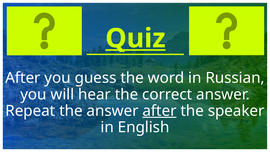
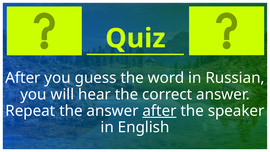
Quiz underline: present -> none
